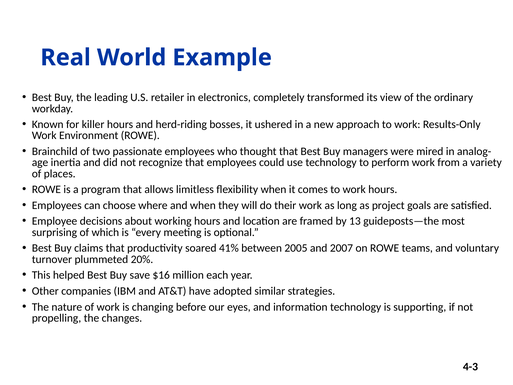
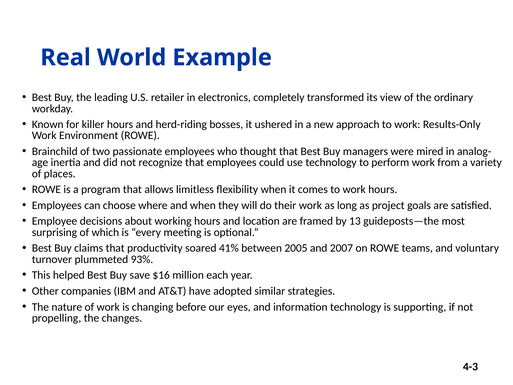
20%: 20% -> 93%
